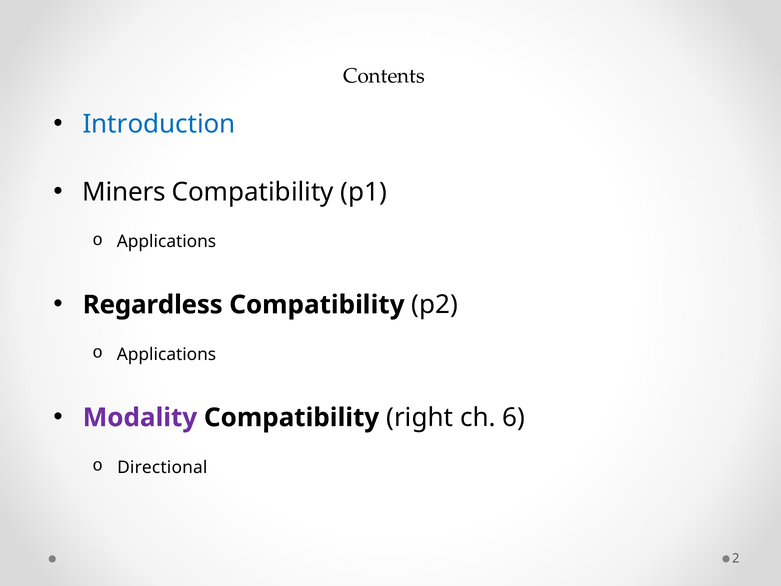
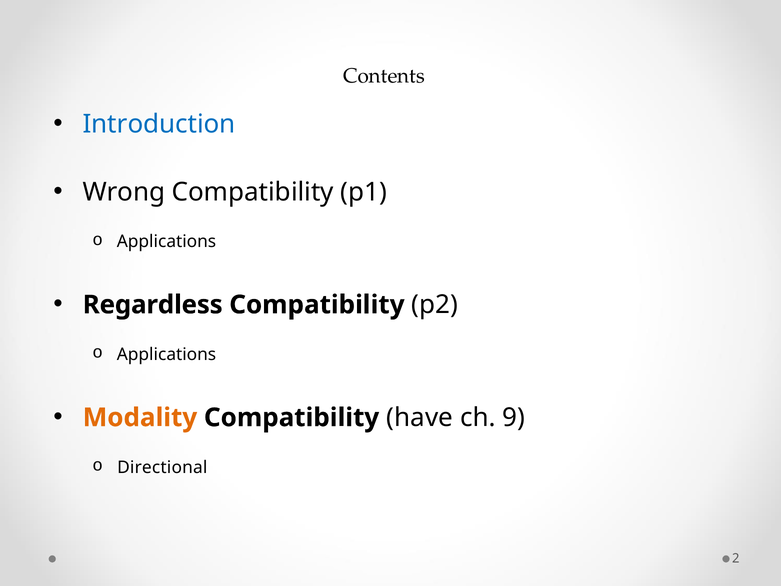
Miners: Miners -> Wrong
Modality colour: purple -> orange
right: right -> have
6: 6 -> 9
